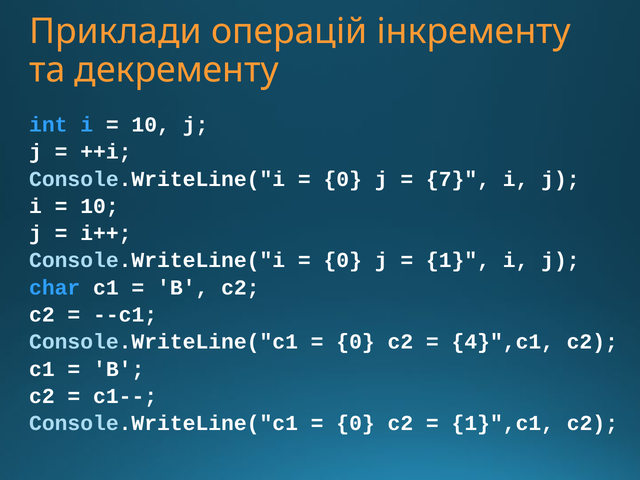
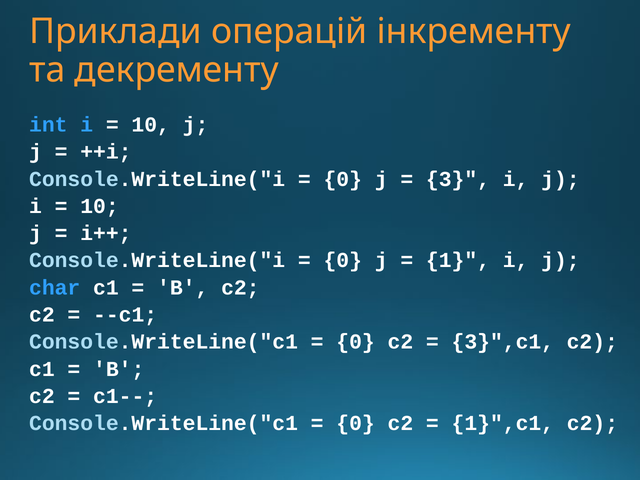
7: 7 -> 3
4}",c1: 4}",c1 -> 3}",c1
